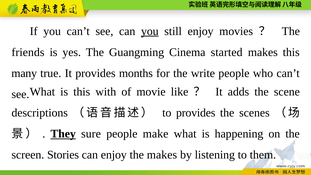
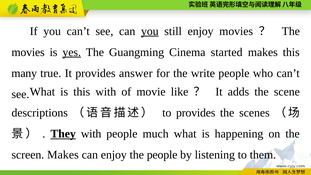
friends at (28, 52): friends -> movies
yes underline: none -> present
months: months -> answer
They sure: sure -> with
make: make -> much
screen Stories: Stories -> Makes
the makes: makes -> people
